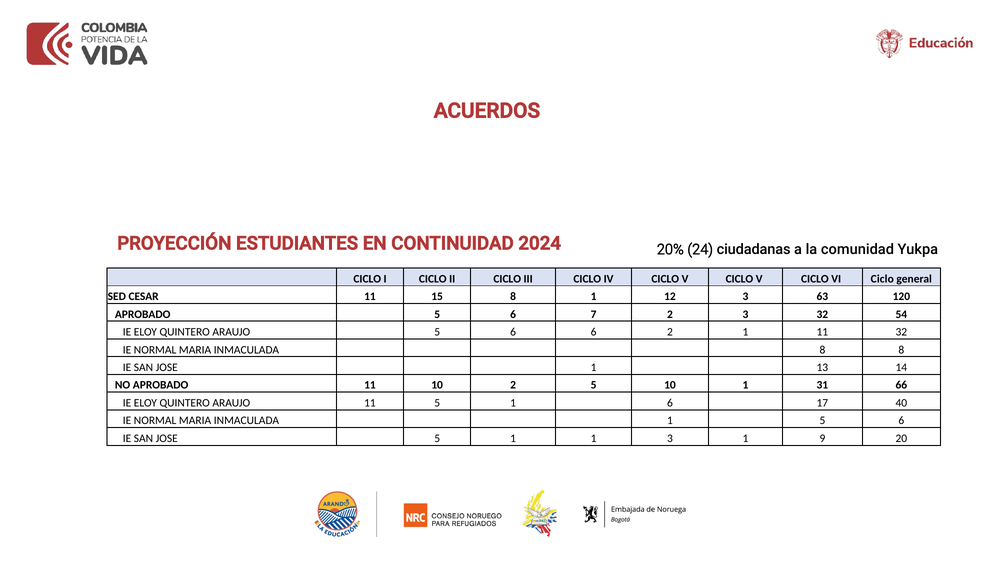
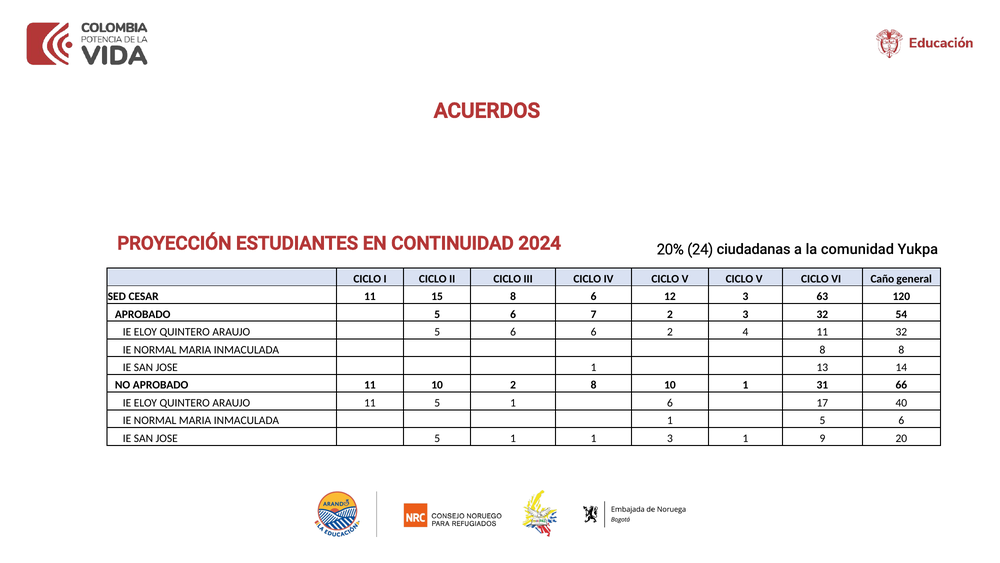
VI Ciclo: Ciclo -> Caño
8 1: 1 -> 6
2 1: 1 -> 4
2 5: 5 -> 8
